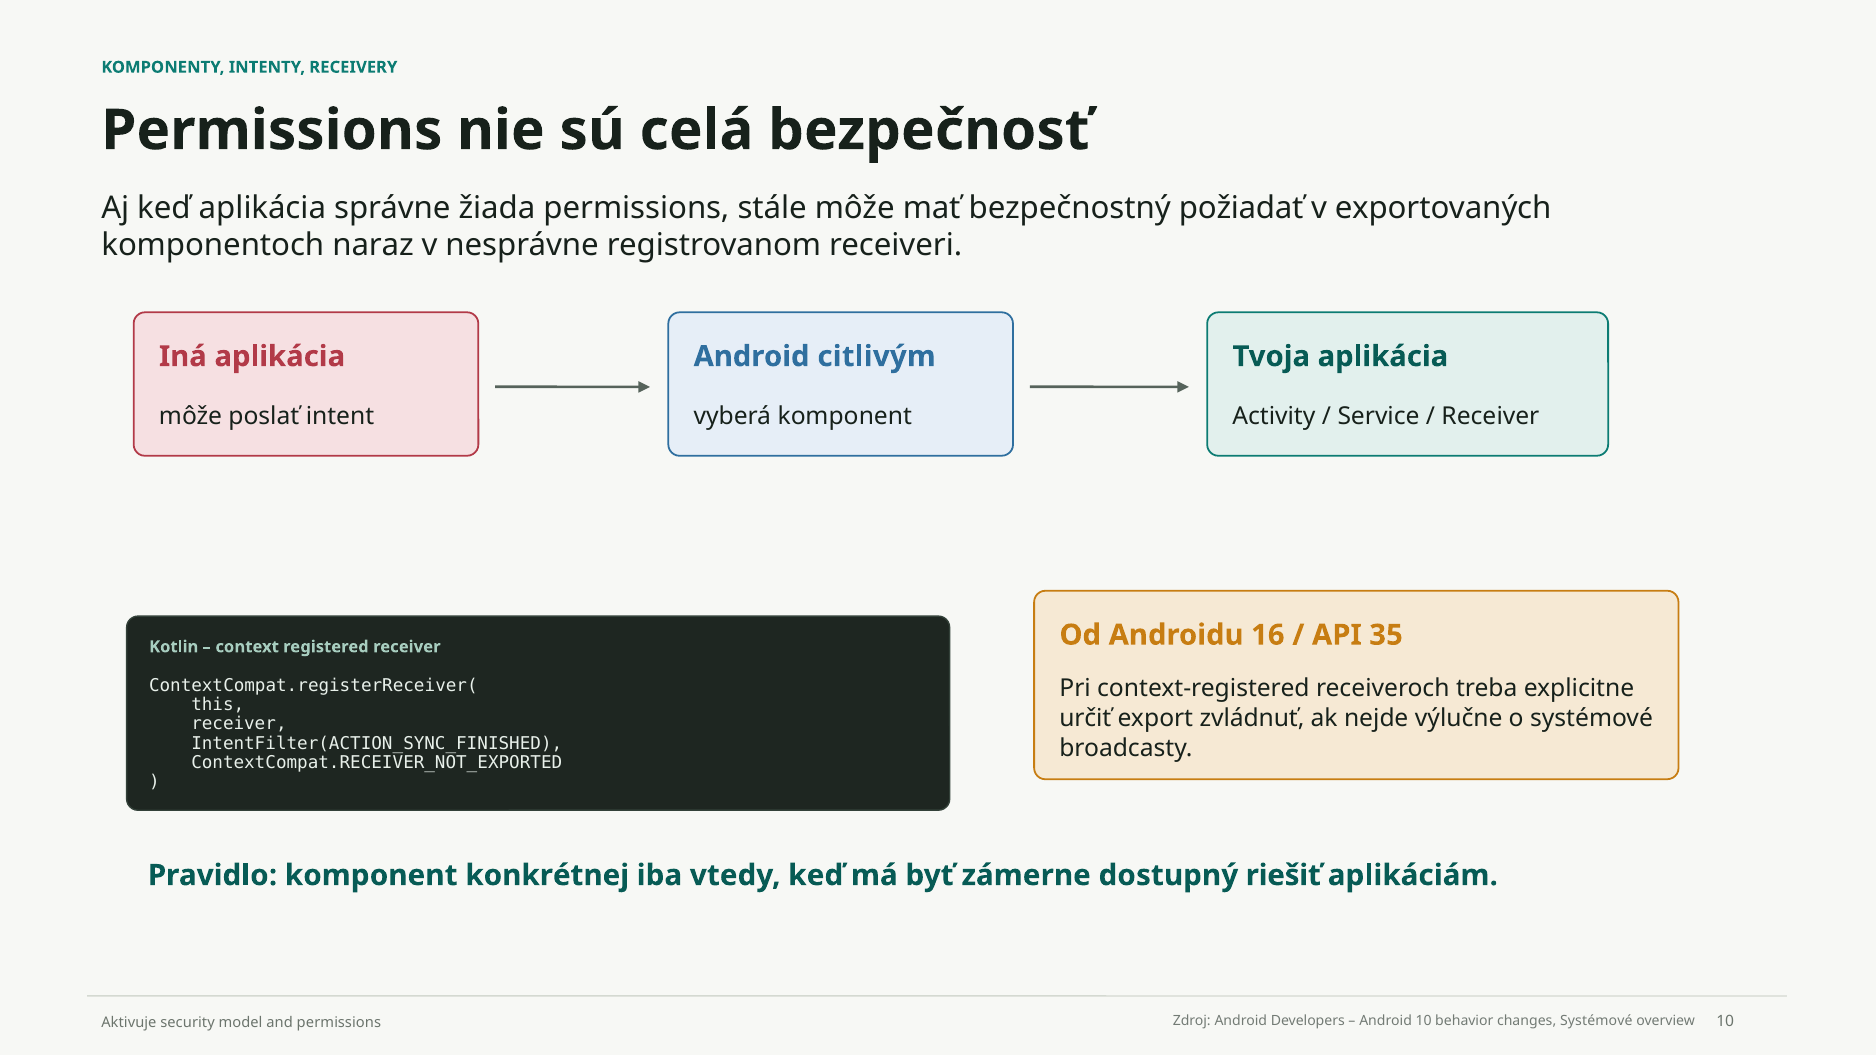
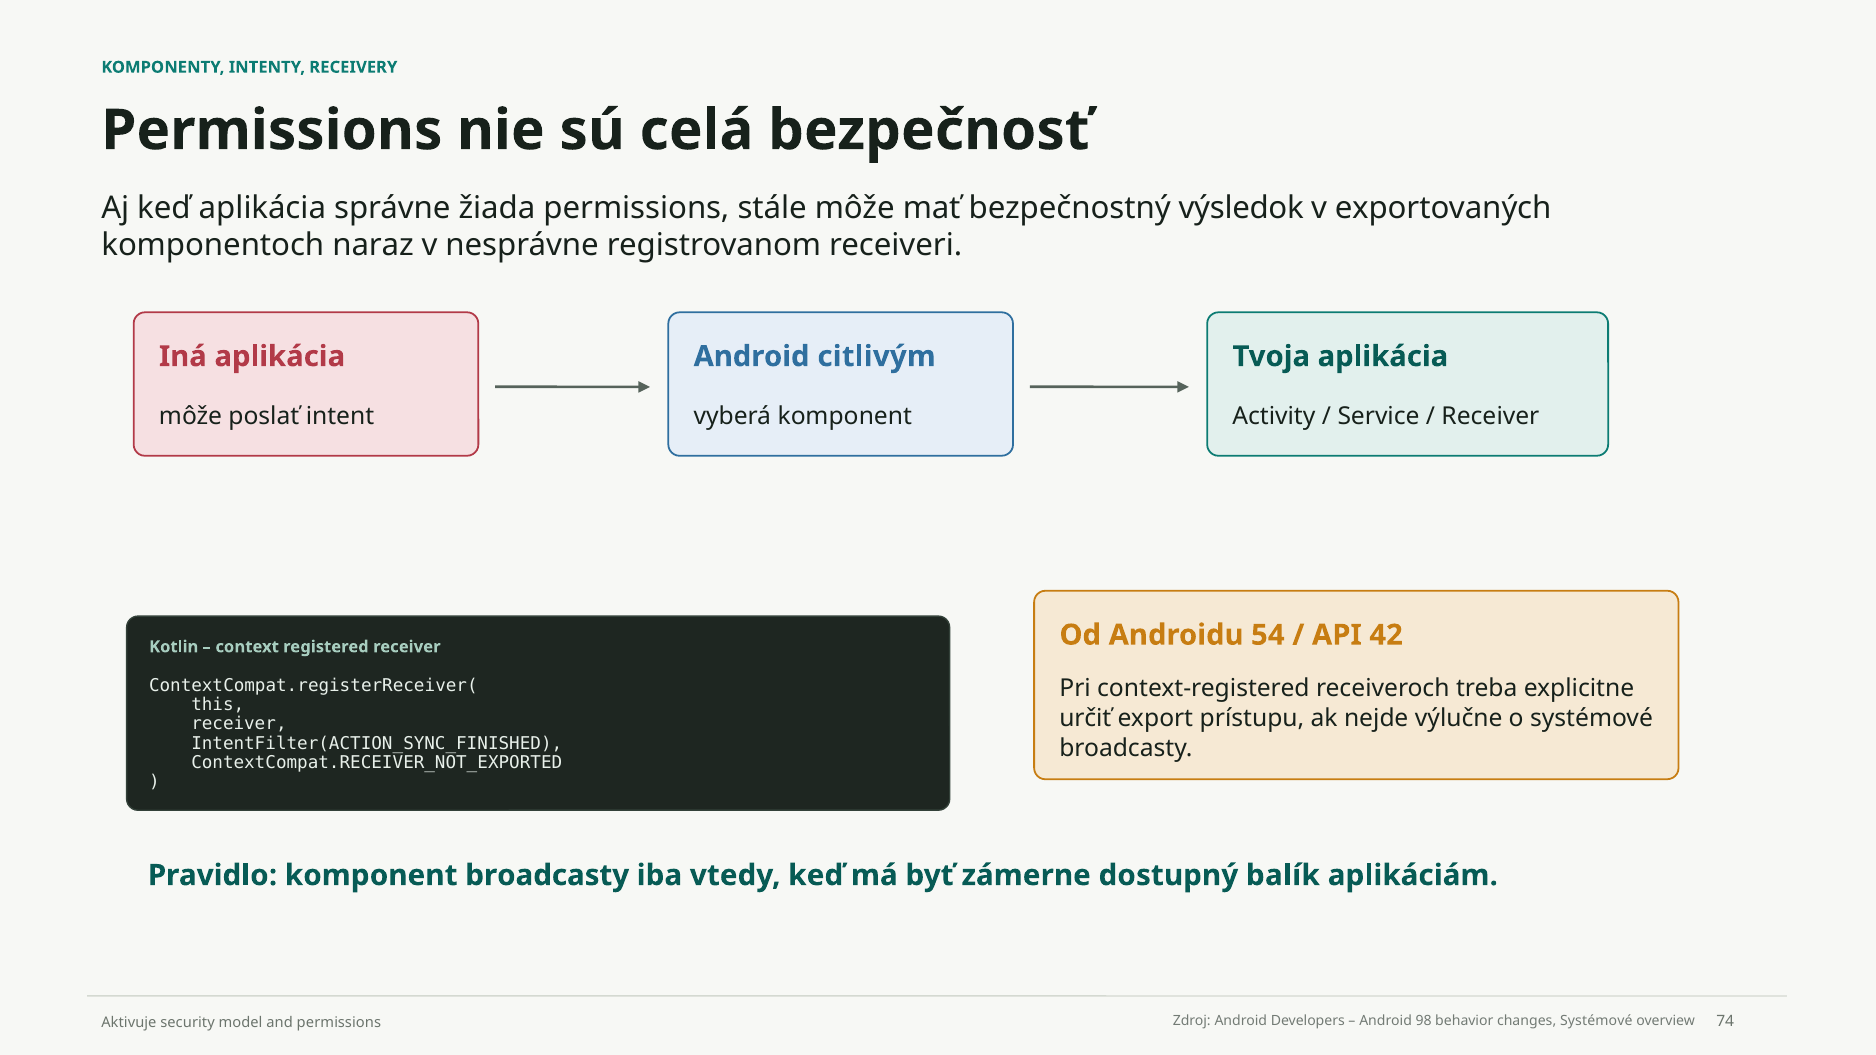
požiadať: požiadať -> výsledok
16: 16 -> 54
35: 35 -> 42
zvládnuť: zvládnuť -> prístupu
komponent konkrétnej: konkrétnej -> broadcasty
riešiť: riešiť -> balík
Android 10: 10 -> 98
overview 10: 10 -> 74
